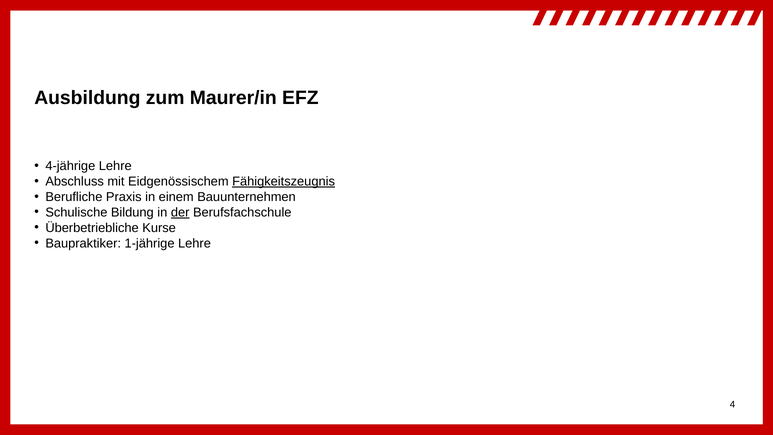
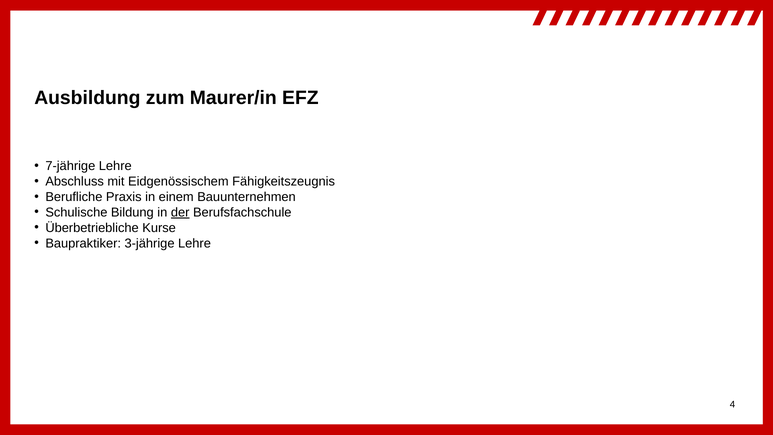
4-jährige: 4-jährige -> 7-jährige
Fähigkeitszeugnis underline: present -> none
1-jährige: 1-jährige -> 3-jährige
